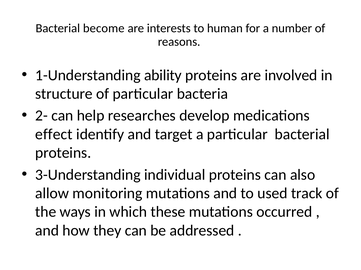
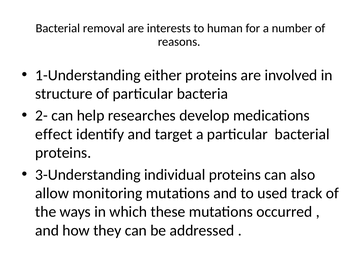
become: become -> removal
ability: ability -> either
